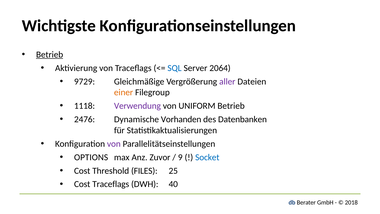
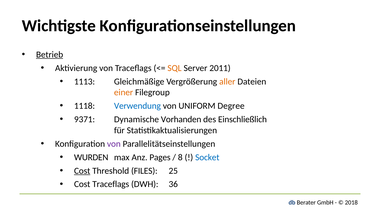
SQL colour: blue -> orange
2064: 2064 -> 2011
9729: 9729 -> 1113
aller colour: purple -> orange
Verwendung colour: purple -> blue
UNIFORM Betrieb: Betrieb -> Degree
2476: 2476 -> 9371
Datenbanken: Datenbanken -> Einschließlich
OPTIONS: OPTIONS -> WURDEN
Zuvor: Zuvor -> Pages
9: 9 -> 8
Cost at (82, 171) underline: none -> present
40: 40 -> 36
